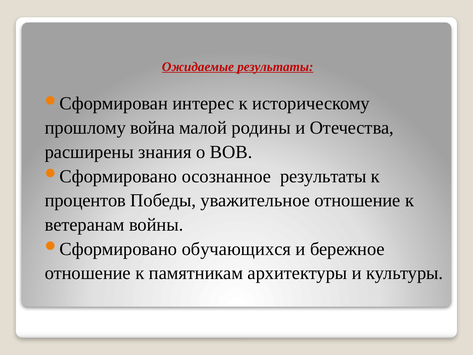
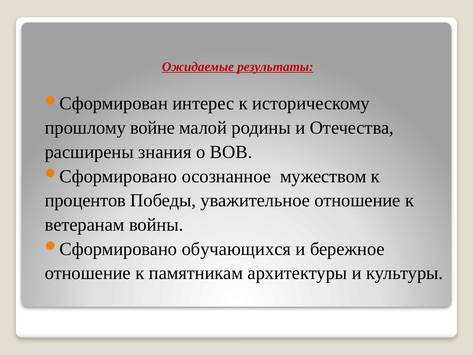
война: война -> войне
осознанное результаты: результаты -> мужеством
